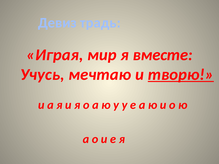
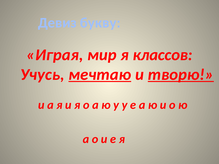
традь: традь -> букву
вместе: вместе -> классов
мечтаю underline: none -> present
